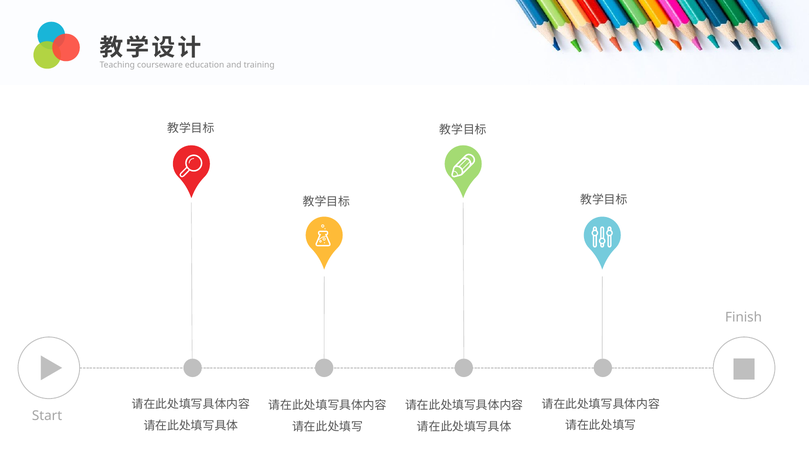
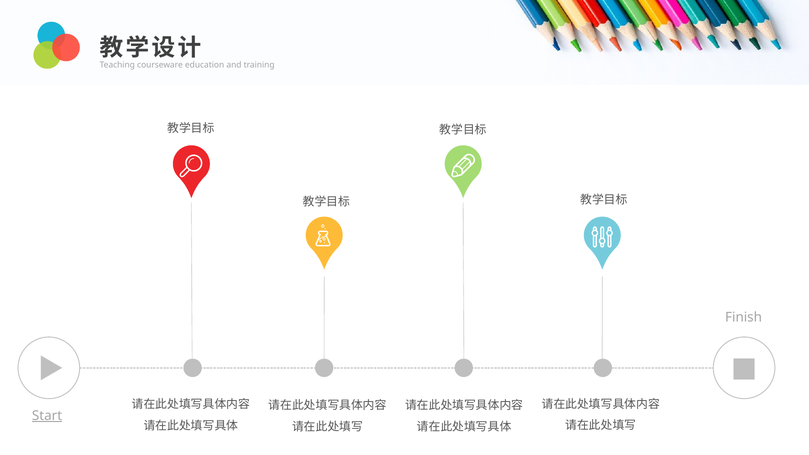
Start underline: none -> present
